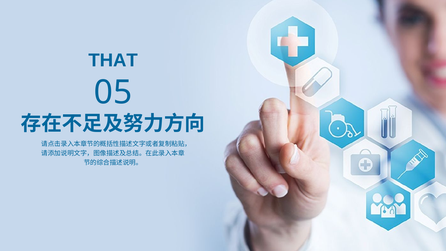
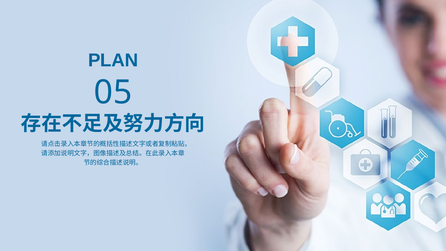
THAT: THAT -> PLAN
